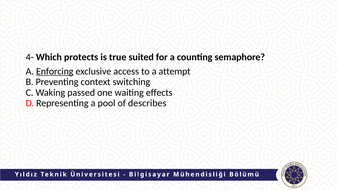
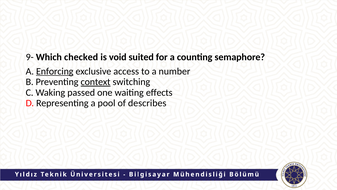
4-: 4- -> 9-
protects: protects -> checked
true: true -> void
attempt: attempt -> number
context underline: none -> present
